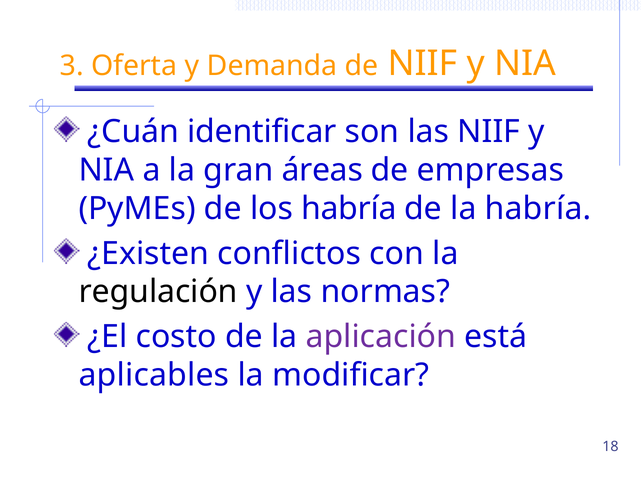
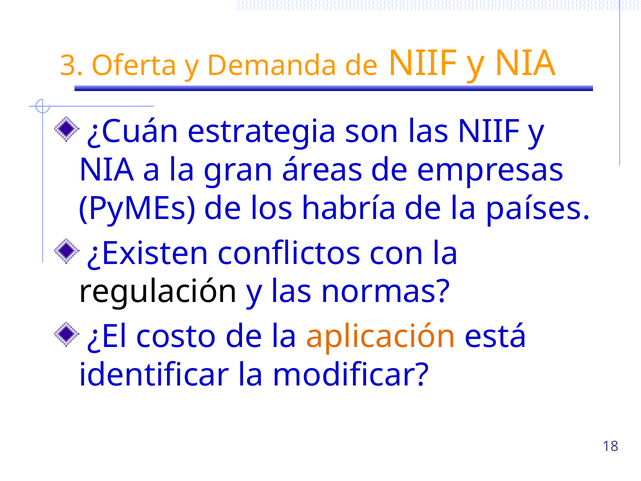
identificar: identificar -> estrategia
la habría: habría -> países
aplicación colour: purple -> orange
aplicables: aplicables -> identificar
